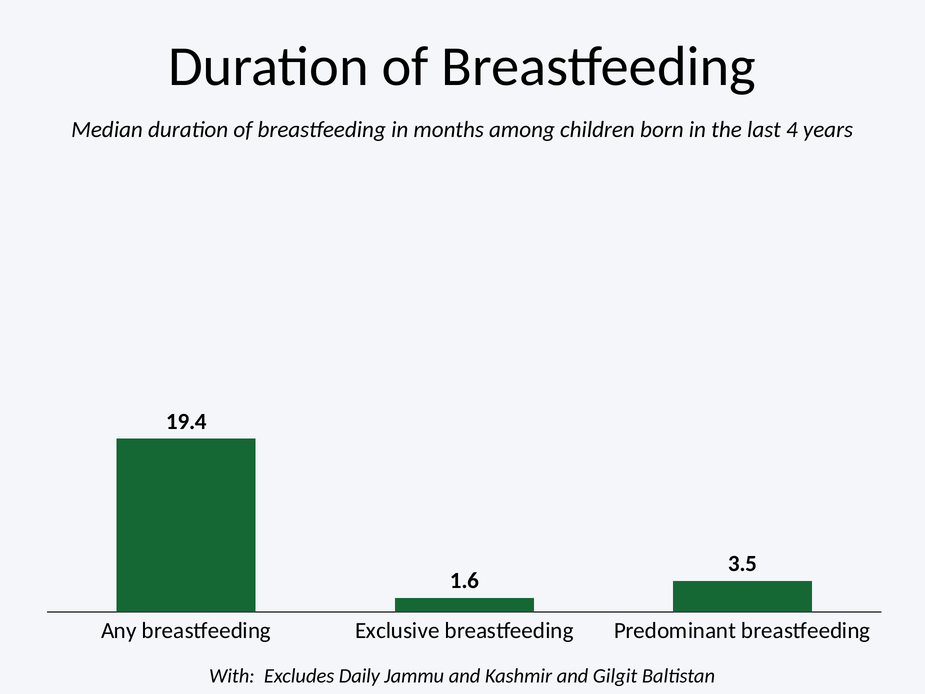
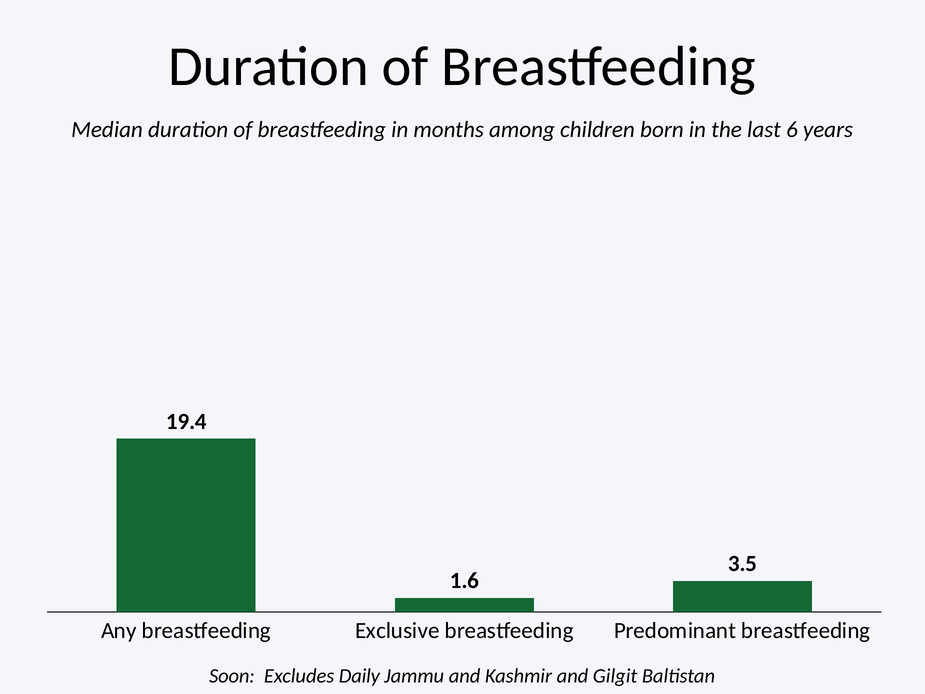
4: 4 -> 6
With: With -> Soon
